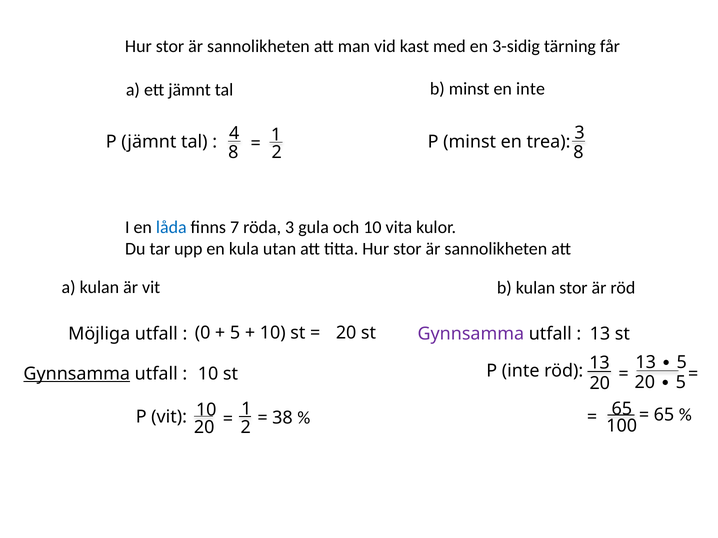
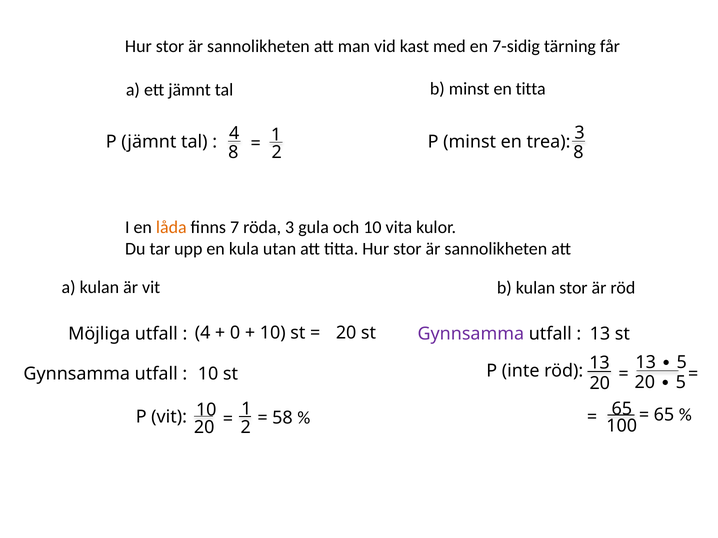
3-sidig: 3-sidig -> 7-sidig
en inte: inte -> titta
låda colour: blue -> orange
0 at (203, 333): 0 -> 4
5 at (235, 333): 5 -> 0
Gynnsamma at (77, 374) underline: present -> none
38: 38 -> 58
